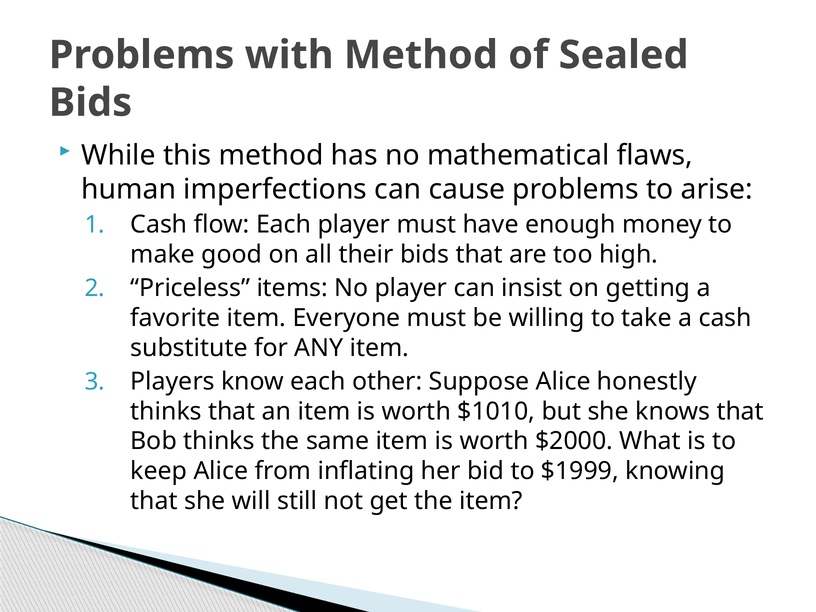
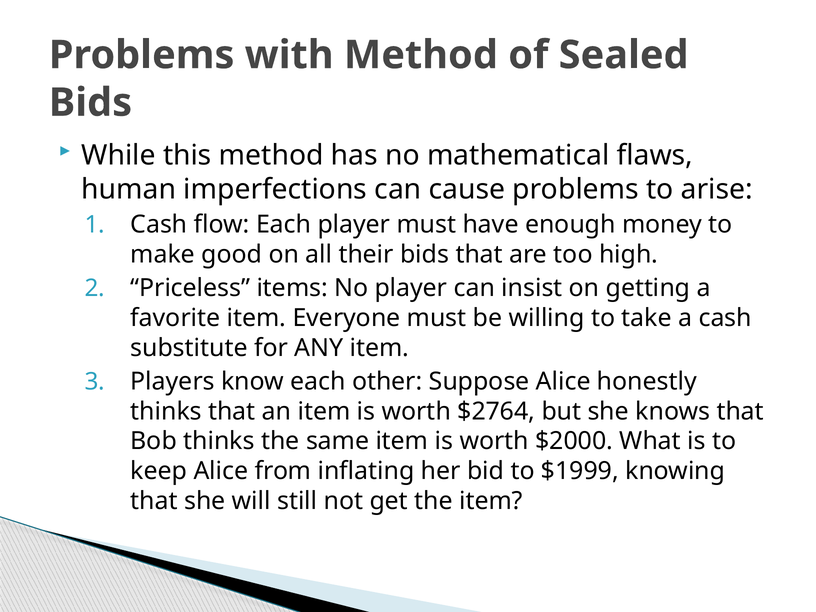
$1010: $1010 -> $2764
